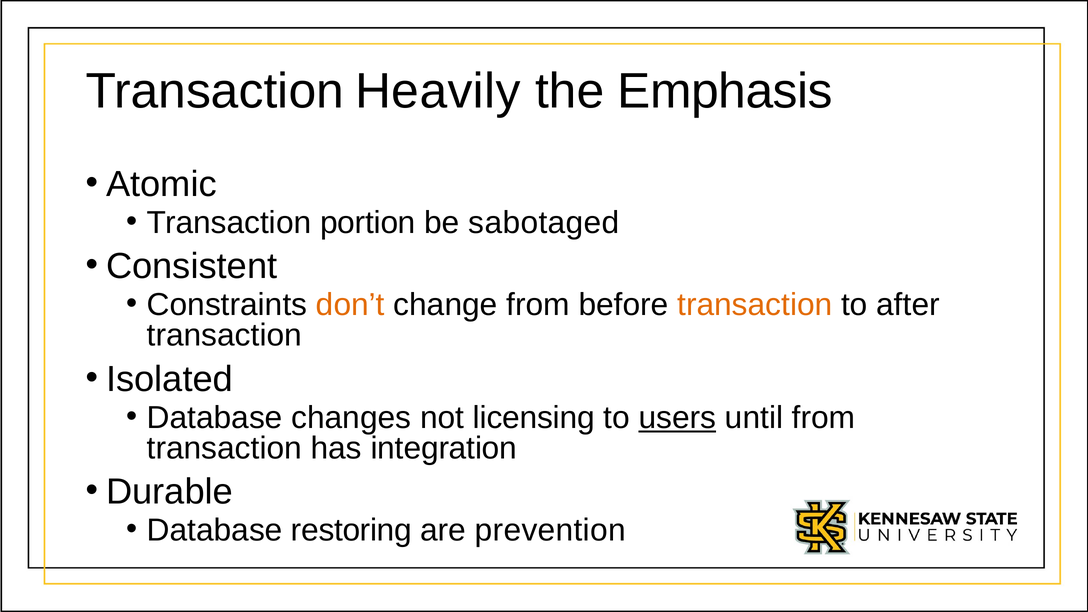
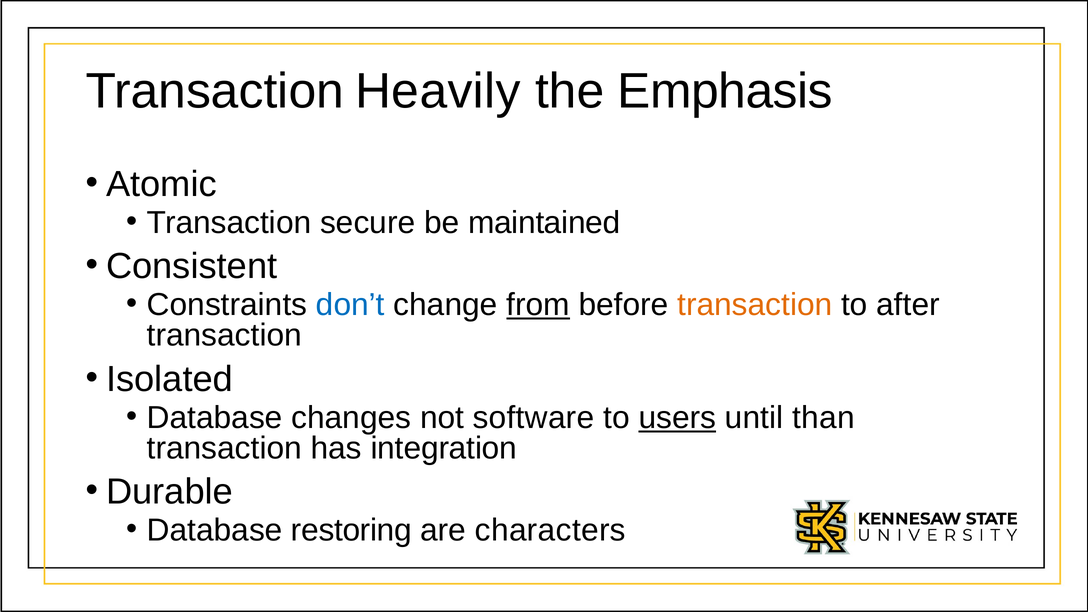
portion: portion -> secure
sabotaged: sabotaged -> maintained
don’t colour: orange -> blue
from at (538, 305) underline: none -> present
licensing: licensing -> software
until from: from -> than
prevention: prevention -> characters
